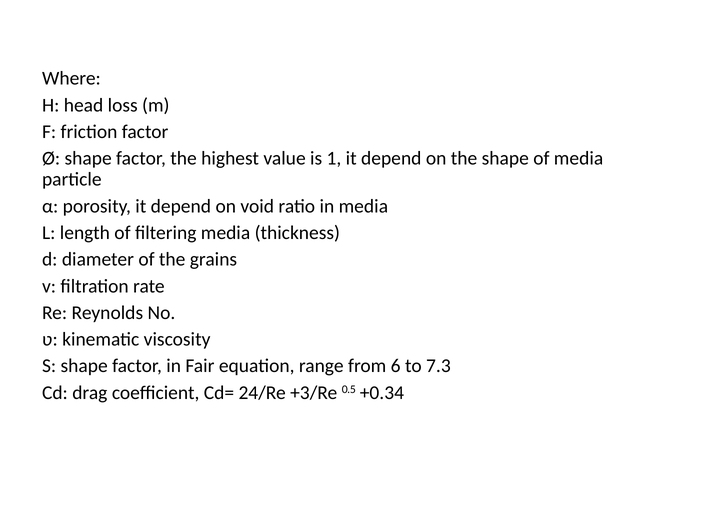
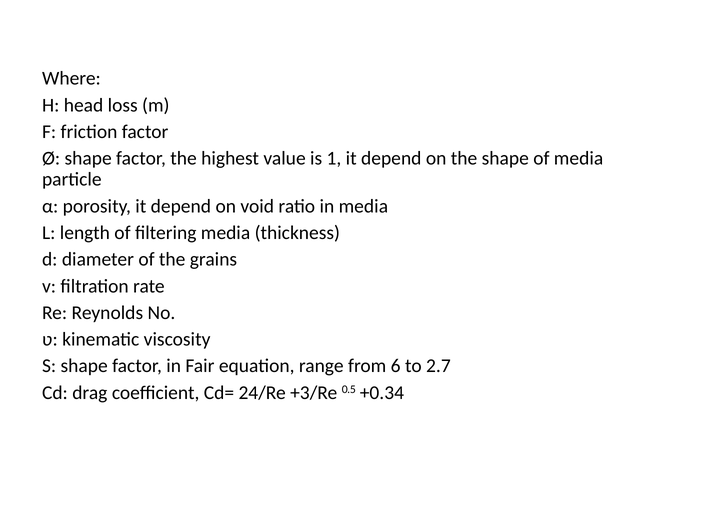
7.3: 7.3 -> 2.7
